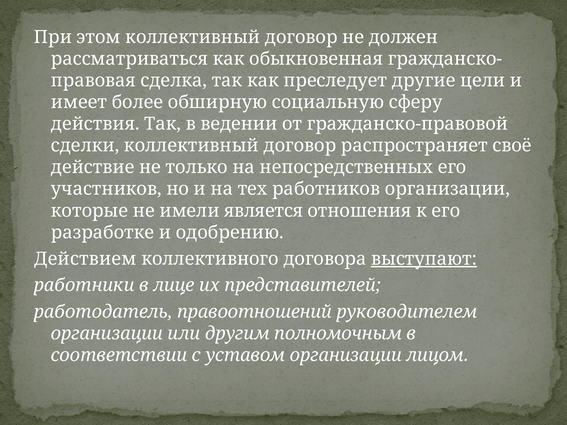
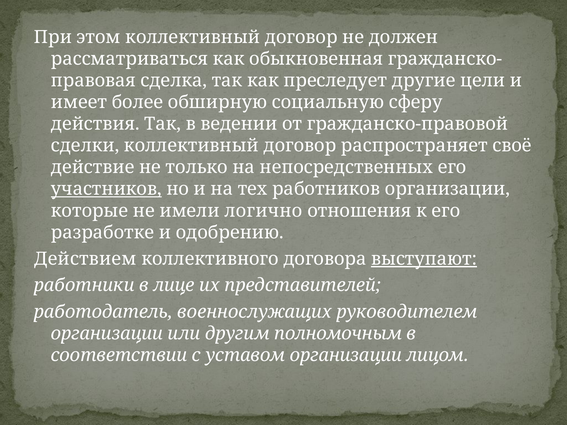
участников underline: none -> present
является: является -> логично
правоотношений: правоотношений -> военнослужащих
